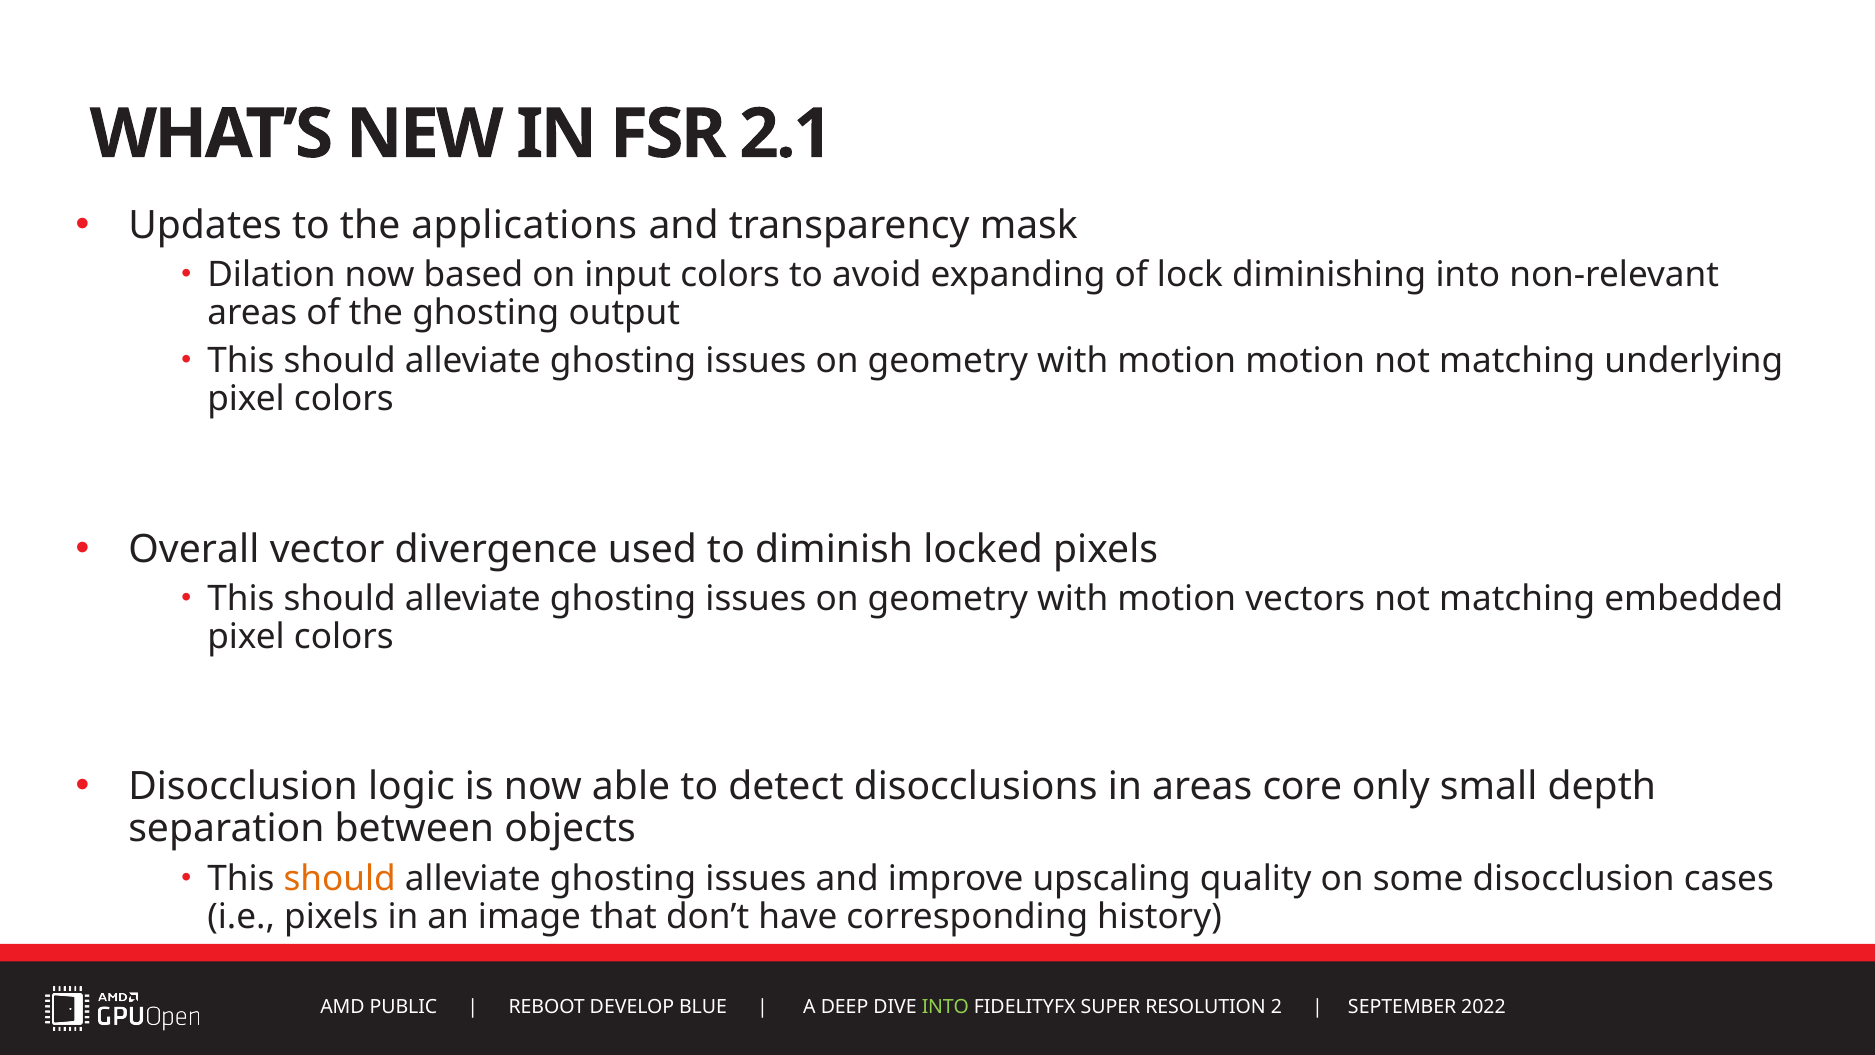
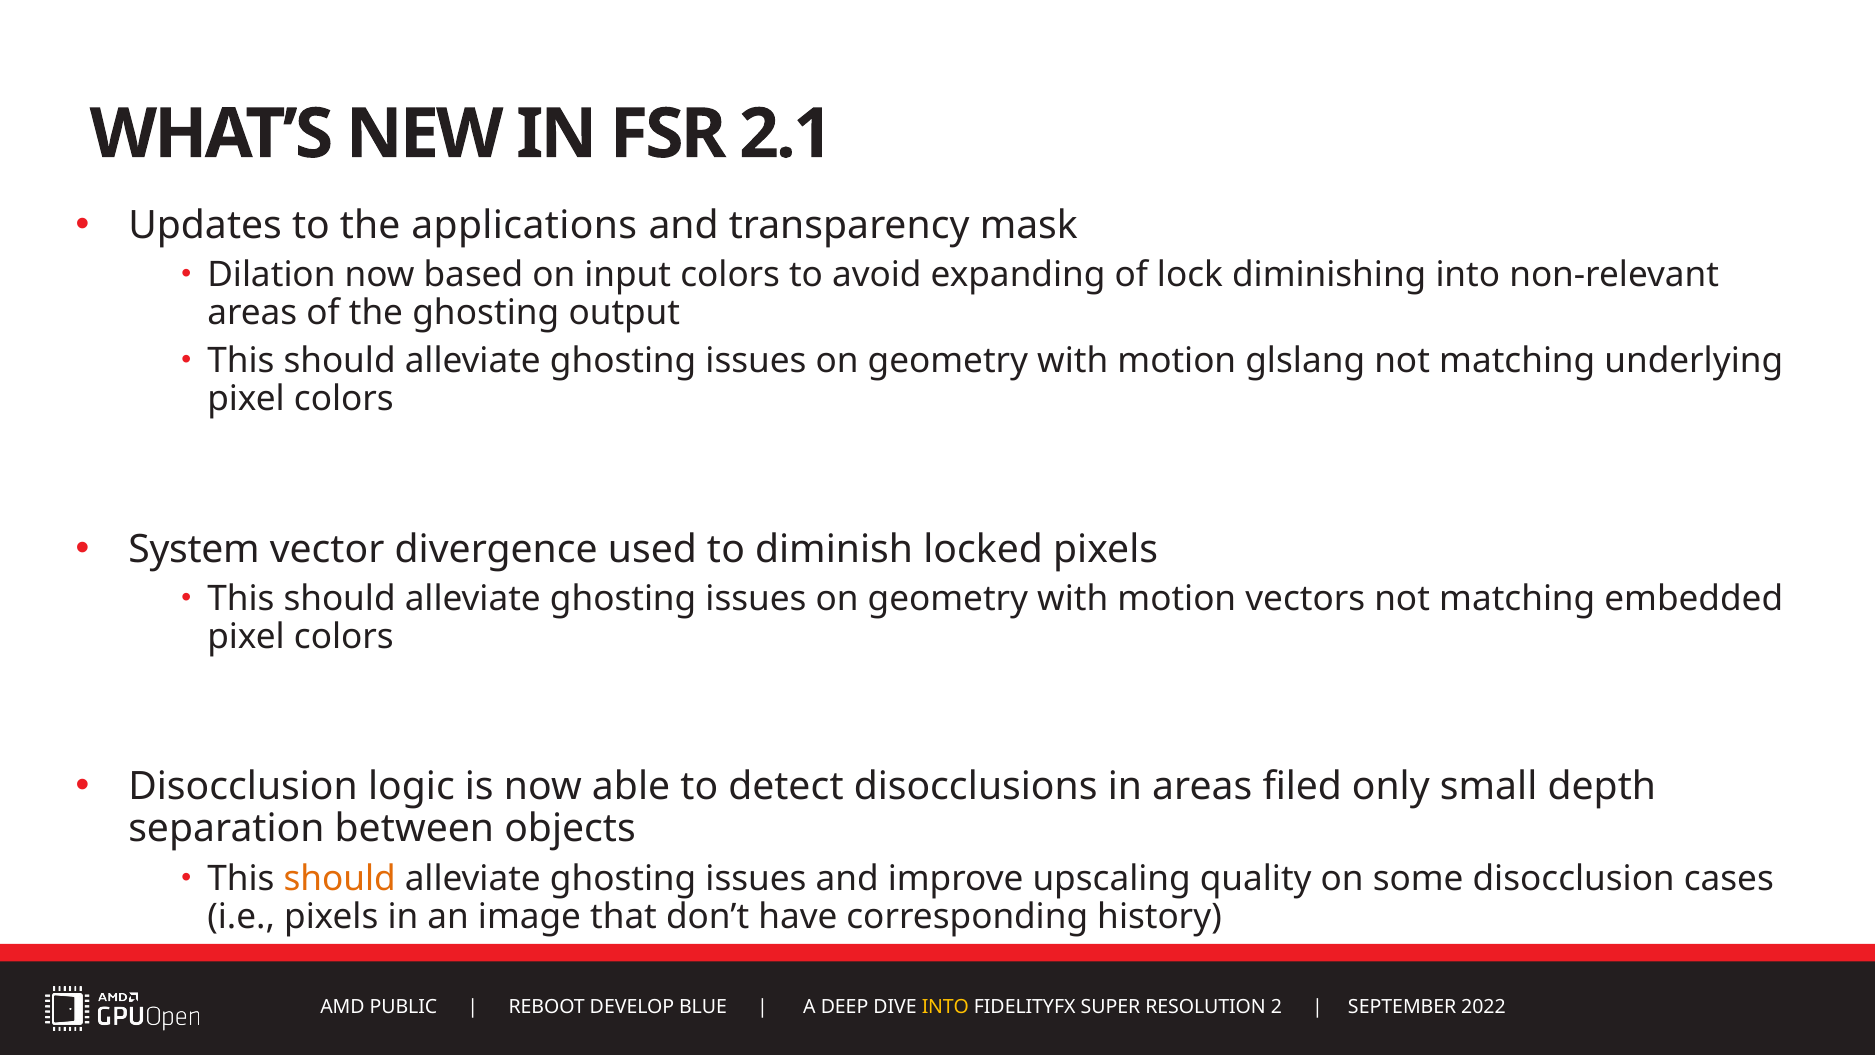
motion motion: motion -> glslang
Overall: Overall -> System
core: core -> filed
INTO at (945, 1006) colour: light green -> yellow
